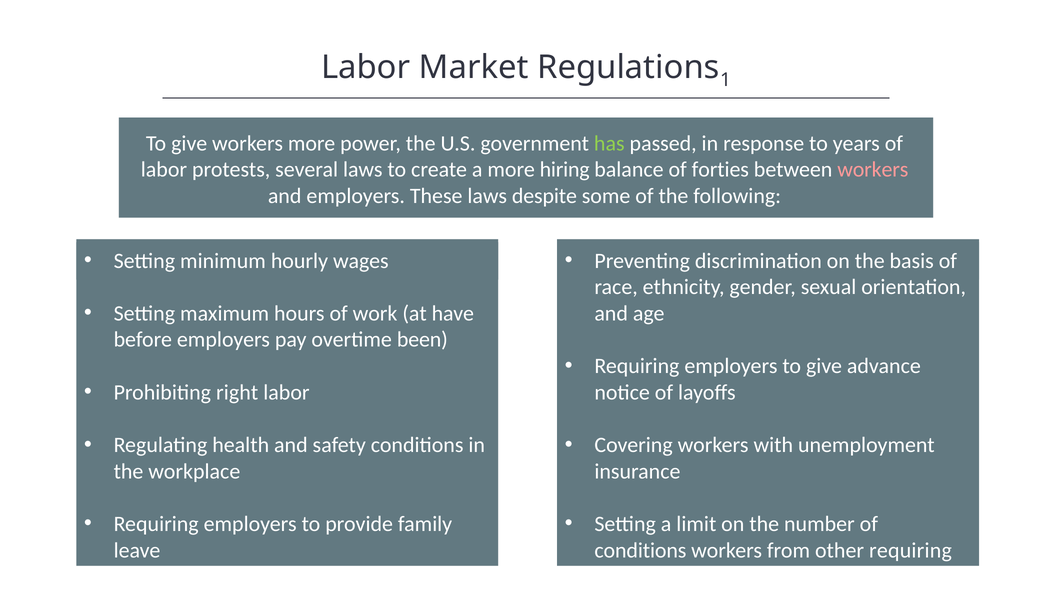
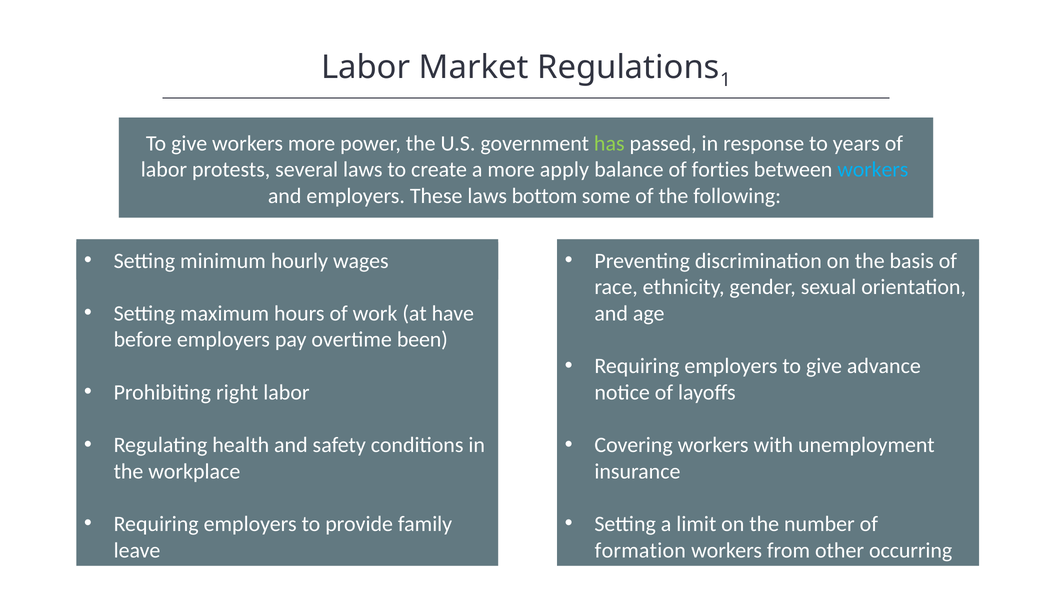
hiring: hiring -> apply
workers at (873, 170) colour: pink -> light blue
despite: despite -> bottom
conditions at (640, 550): conditions -> formation
other requiring: requiring -> occurring
